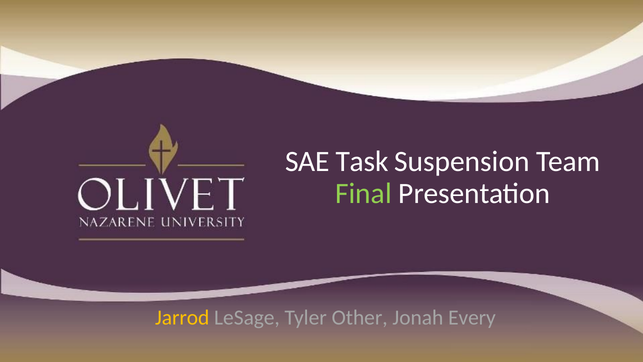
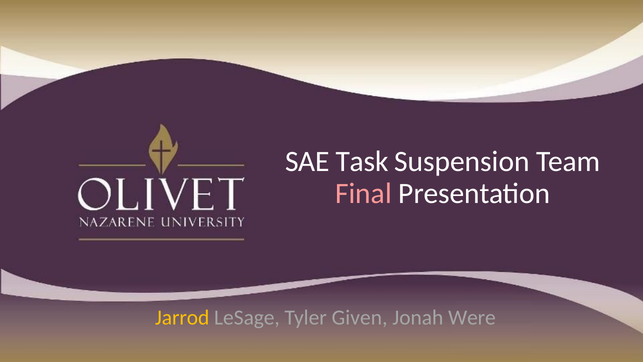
Final colour: light green -> pink
Other: Other -> Given
Every: Every -> Were
